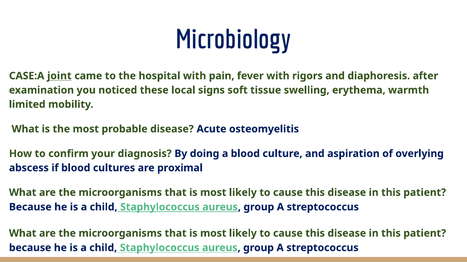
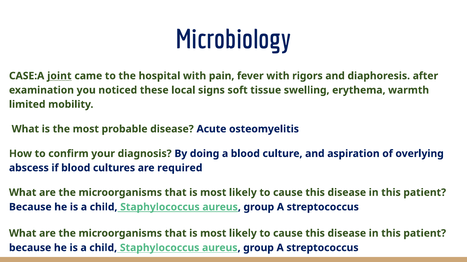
proximal: proximal -> required
